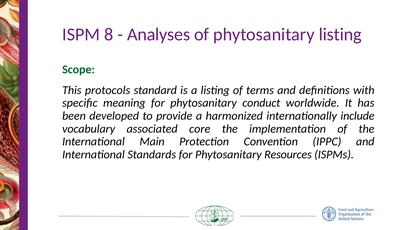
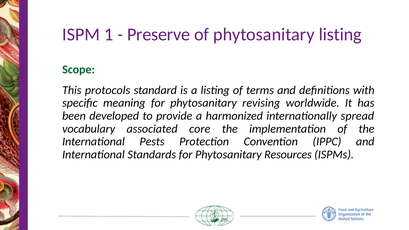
8: 8 -> 1
Analyses: Analyses -> Preserve
conduct: conduct -> revising
include: include -> spread
Main: Main -> Pests
